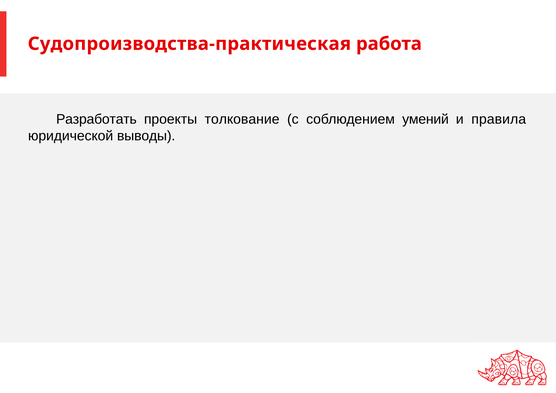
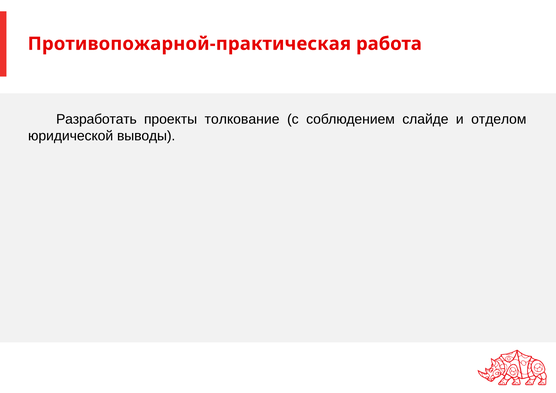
Судопроизводства-практическая: Судопроизводства-практическая -> Противопожарной-практическая
умений: умений -> слайде
правила: правила -> отделом
